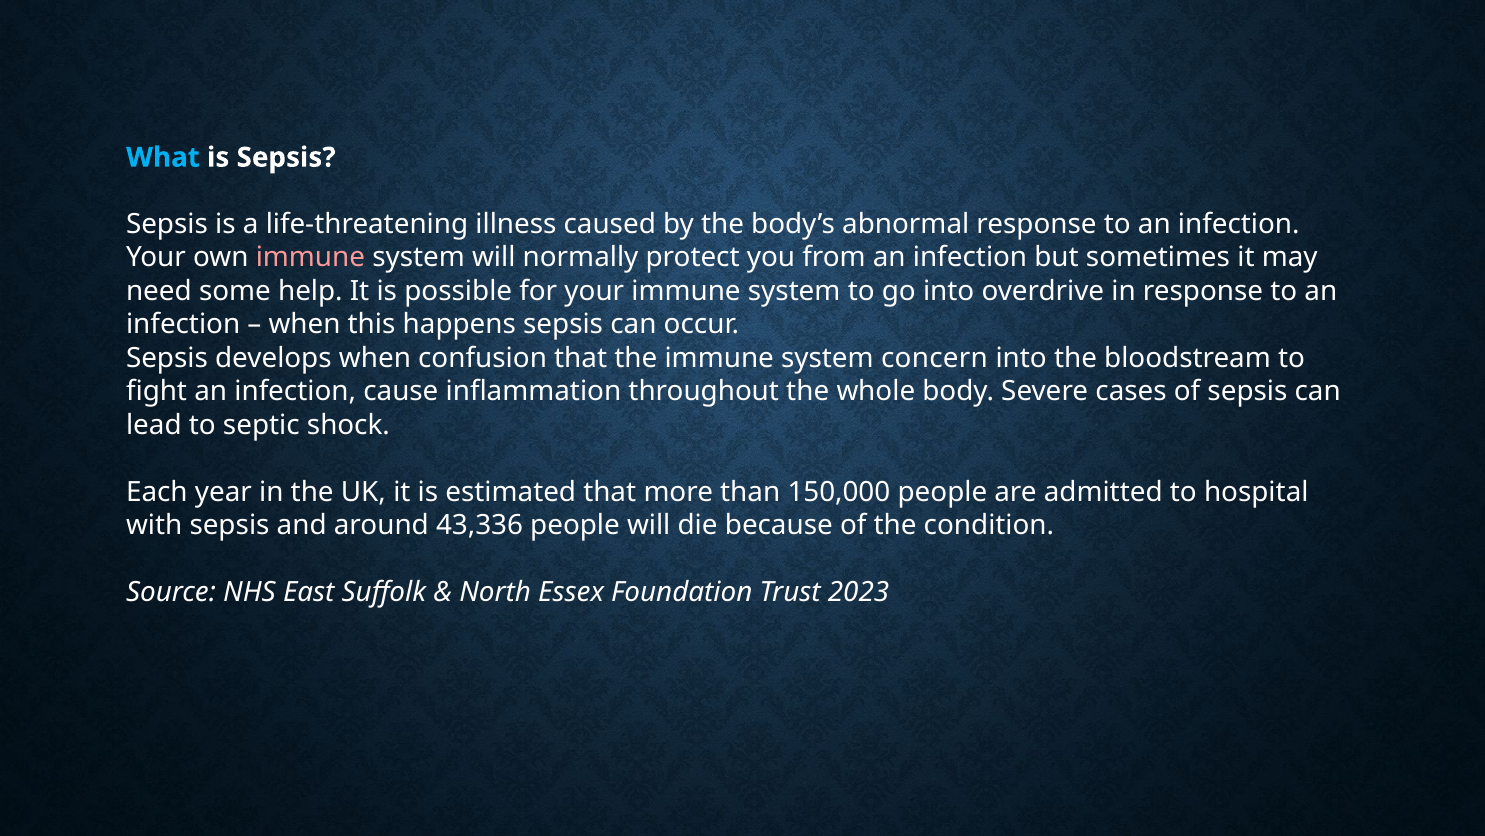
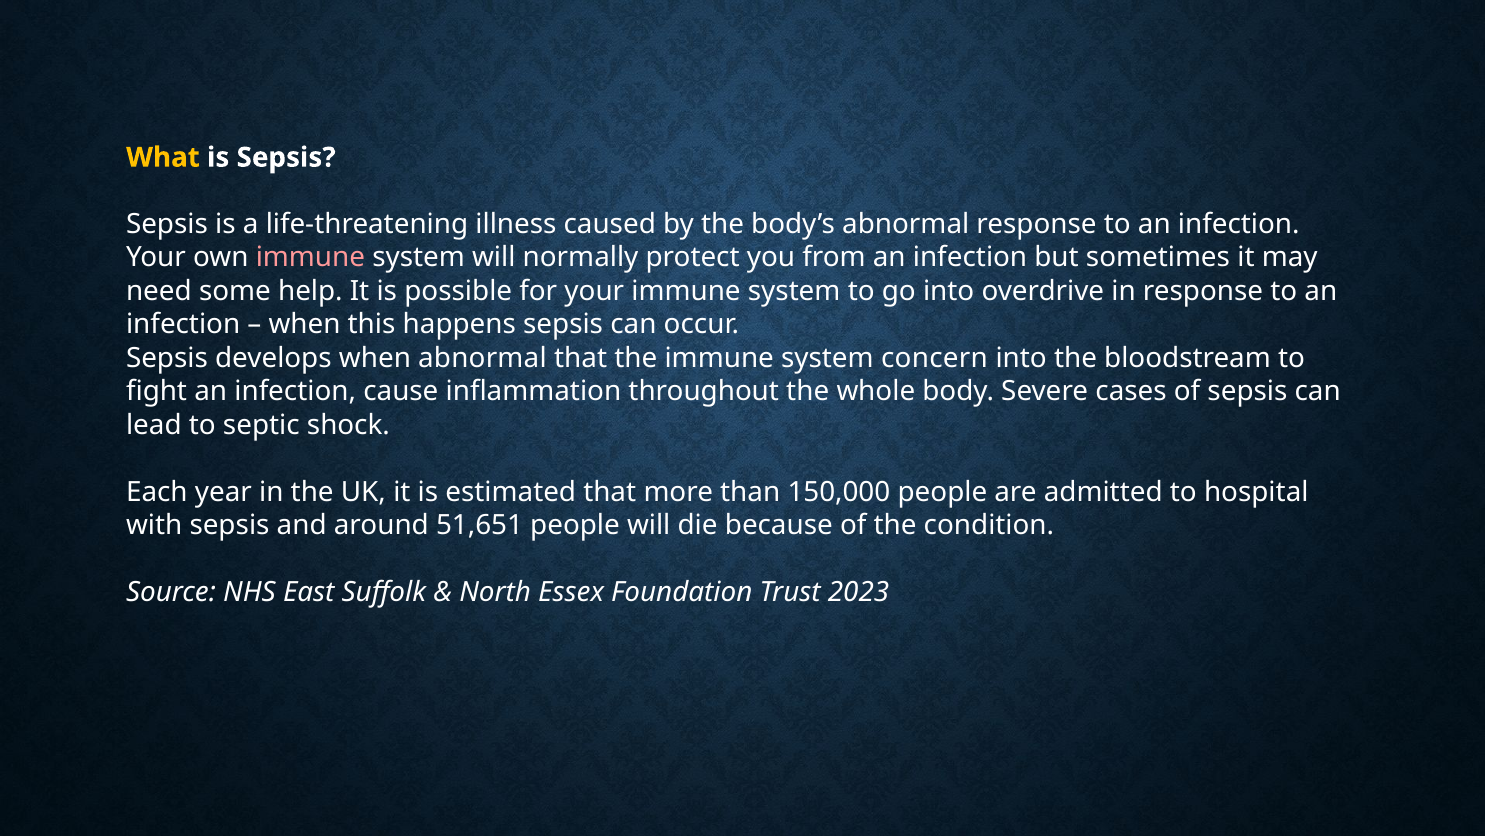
What colour: light blue -> yellow
when confusion: confusion -> abnormal
43,336: 43,336 -> 51,651
